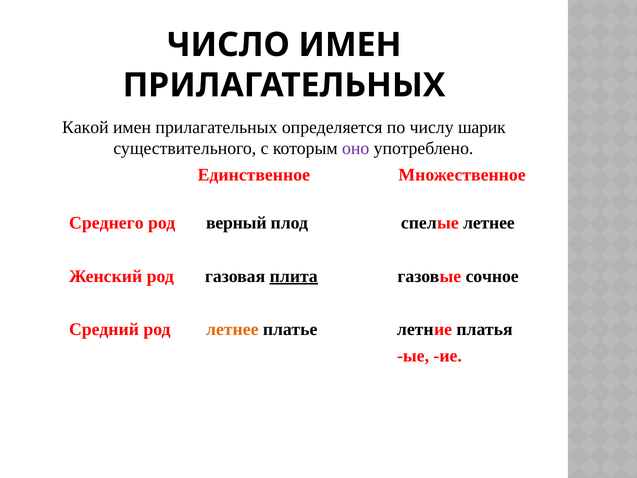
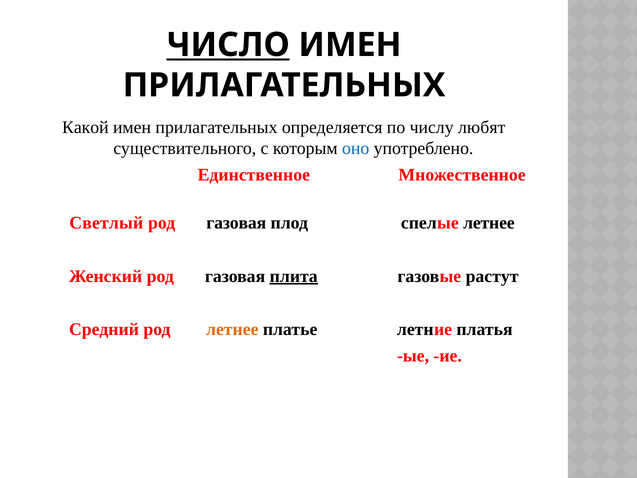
ЧИСЛО underline: none -> present
шарик: шарик -> любят
оно colour: purple -> blue
Среднего: Среднего -> Светлый
верный at (236, 223): верный -> газовая
сочное: сочное -> растут
